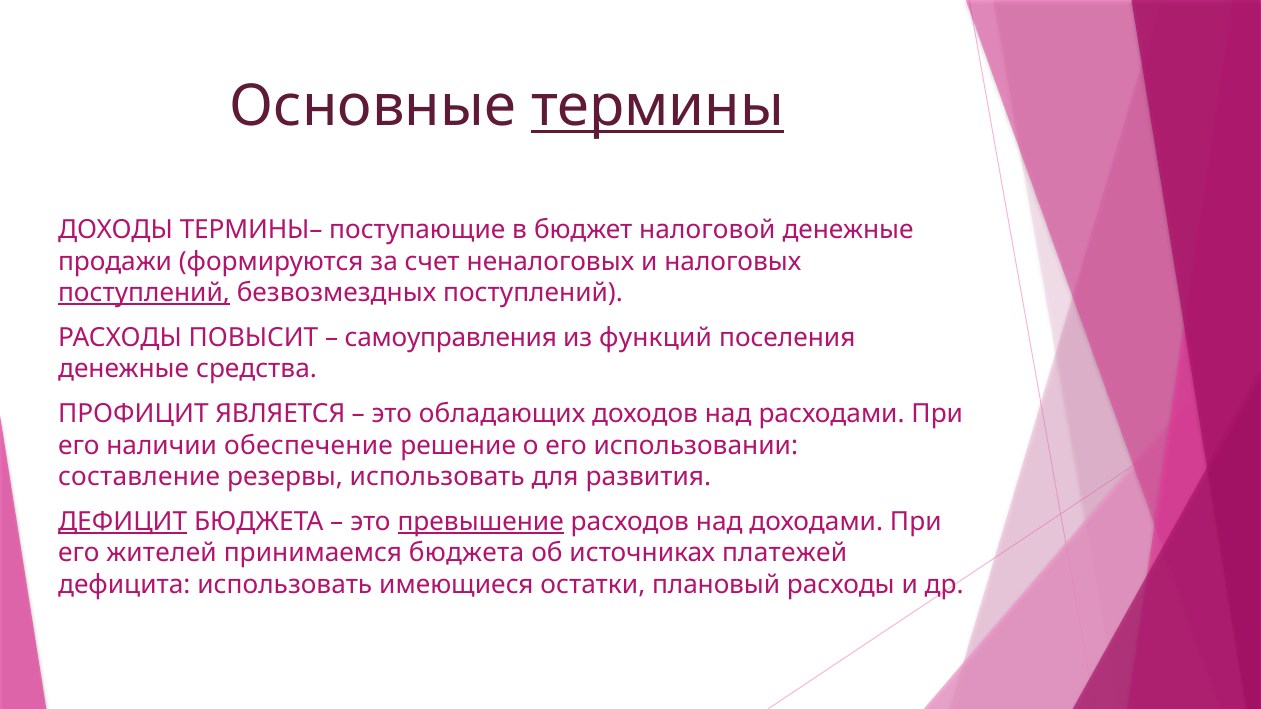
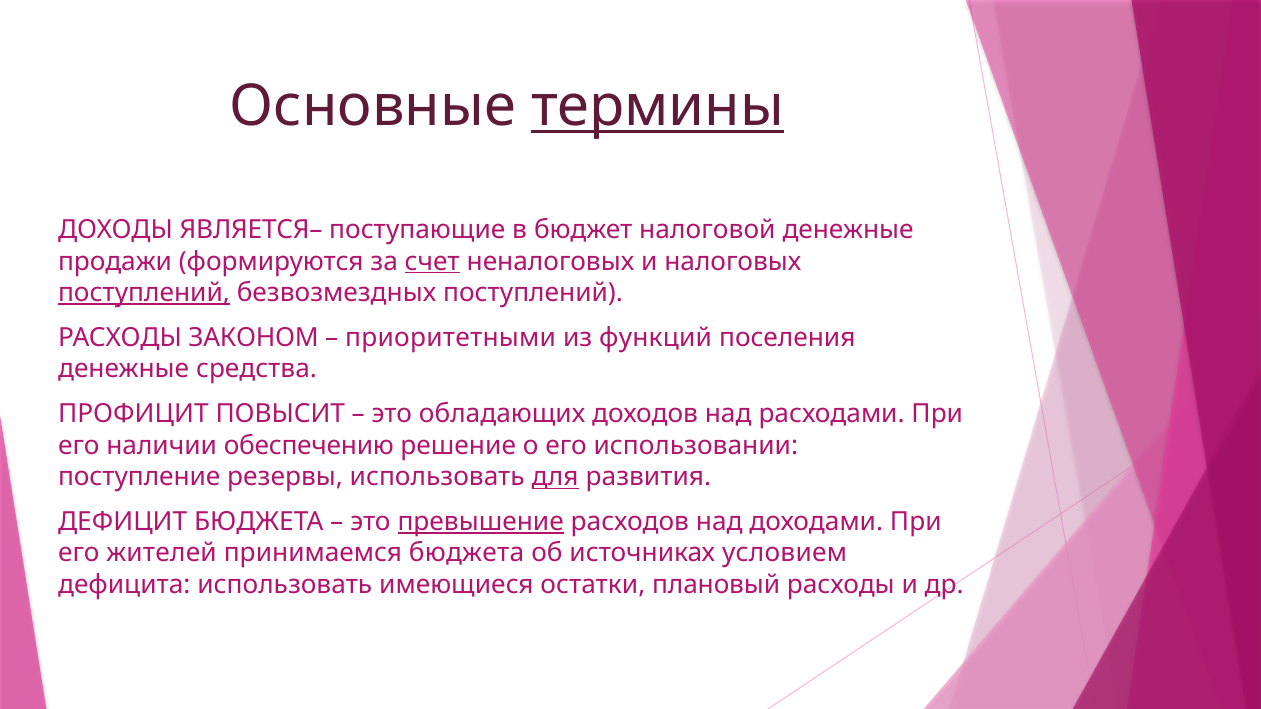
ТЕРМИНЫ–: ТЕРМИНЫ– -> ЯВЛЯЕТСЯ–
счет underline: none -> present
ПОВЫСИТ: ПОВЫСИТ -> ЗАКОНОМ
самоуправления: самоуправления -> приоритетными
ЯВЛЯЕТСЯ: ЯВЛЯЕТСЯ -> ПОВЫСИТ
обеспечение: обеспечение -> обеспечению
составление: составление -> поступление
для underline: none -> present
ДЕФИЦИТ underline: present -> none
платежей: платежей -> условием
